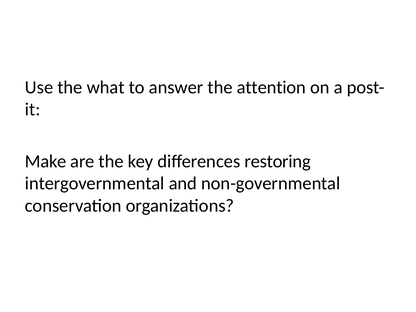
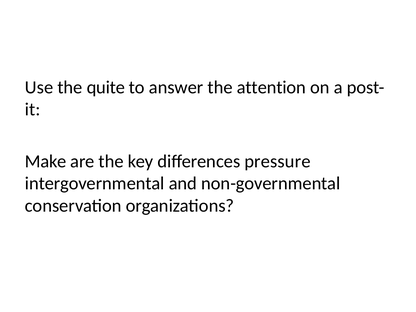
what: what -> quite
restoring: restoring -> pressure
